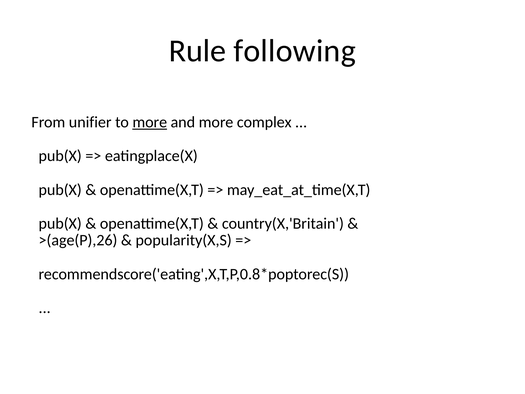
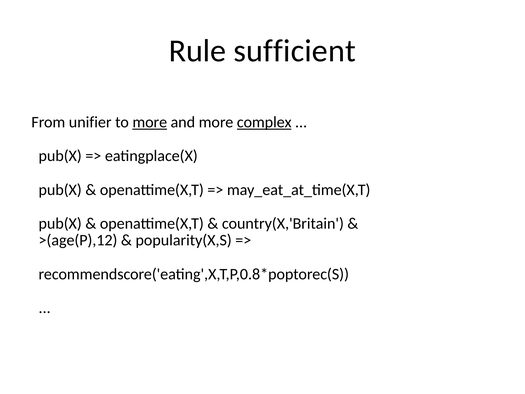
following: following -> sufficient
complex underline: none -> present
>(age(P),26: >(age(P),26 -> >(age(P),12
